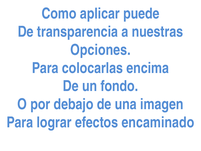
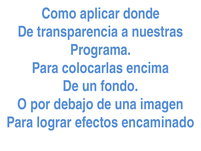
puede: puede -> donde
Opciones: Opciones -> Programa
